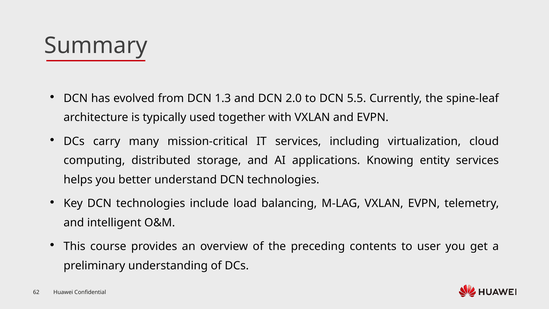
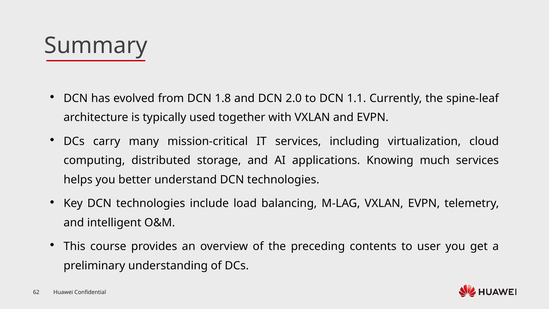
1.3: 1.3 -> 1.8
5.5: 5.5 -> 1.1
entity: entity -> much
